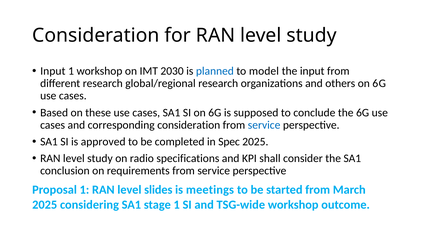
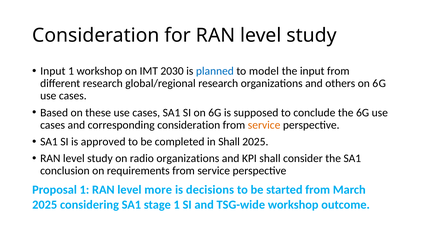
service at (264, 125) colour: blue -> orange
in Spec: Spec -> Shall
radio specifications: specifications -> organizations
slides: slides -> more
meetings: meetings -> decisions
